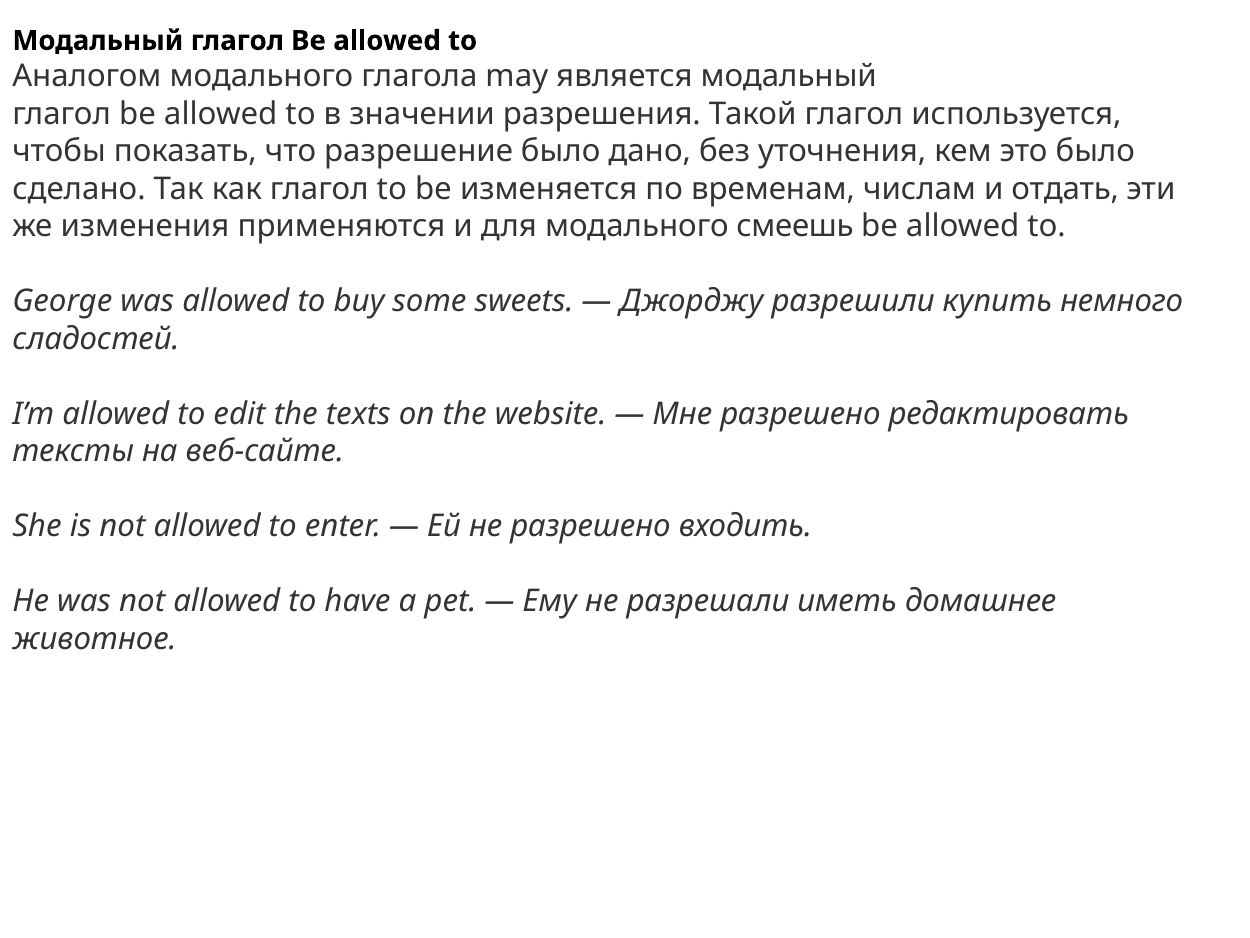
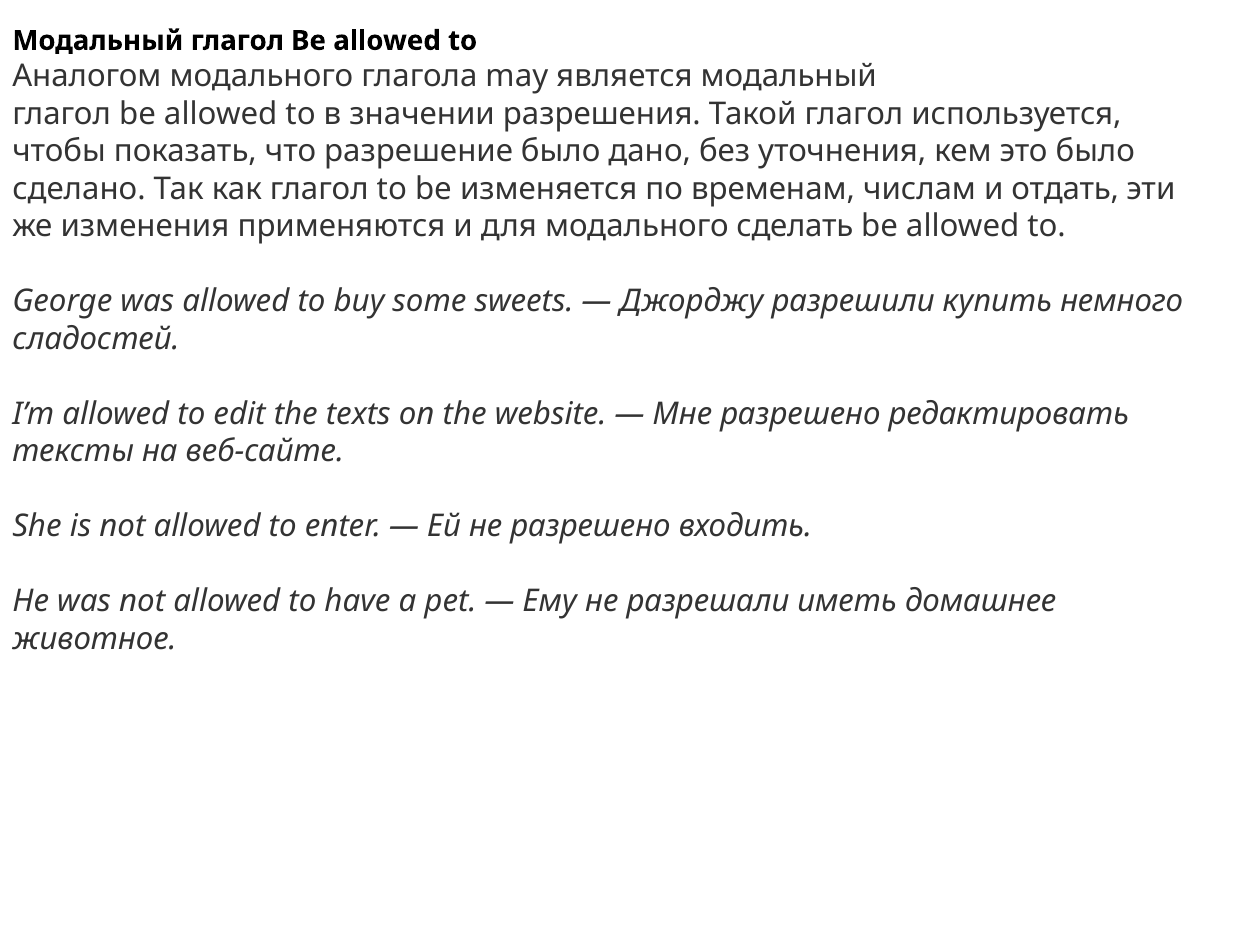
смеешь: смеешь -> сделать
